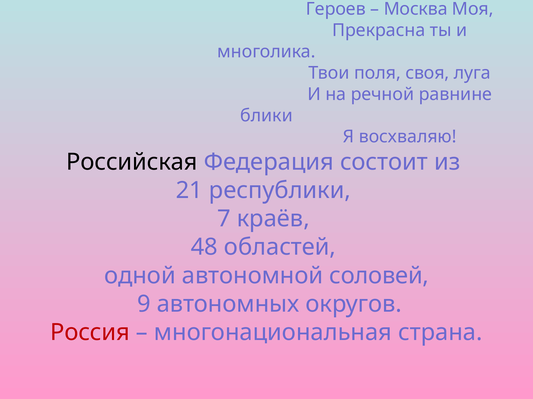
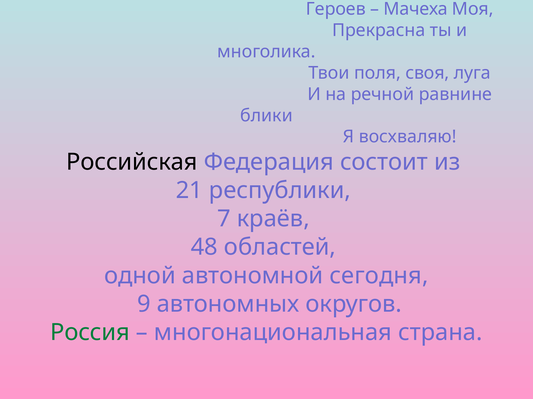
Москва: Москва -> Мачеха
соловей: соловей -> сегодня
Россия colour: red -> green
